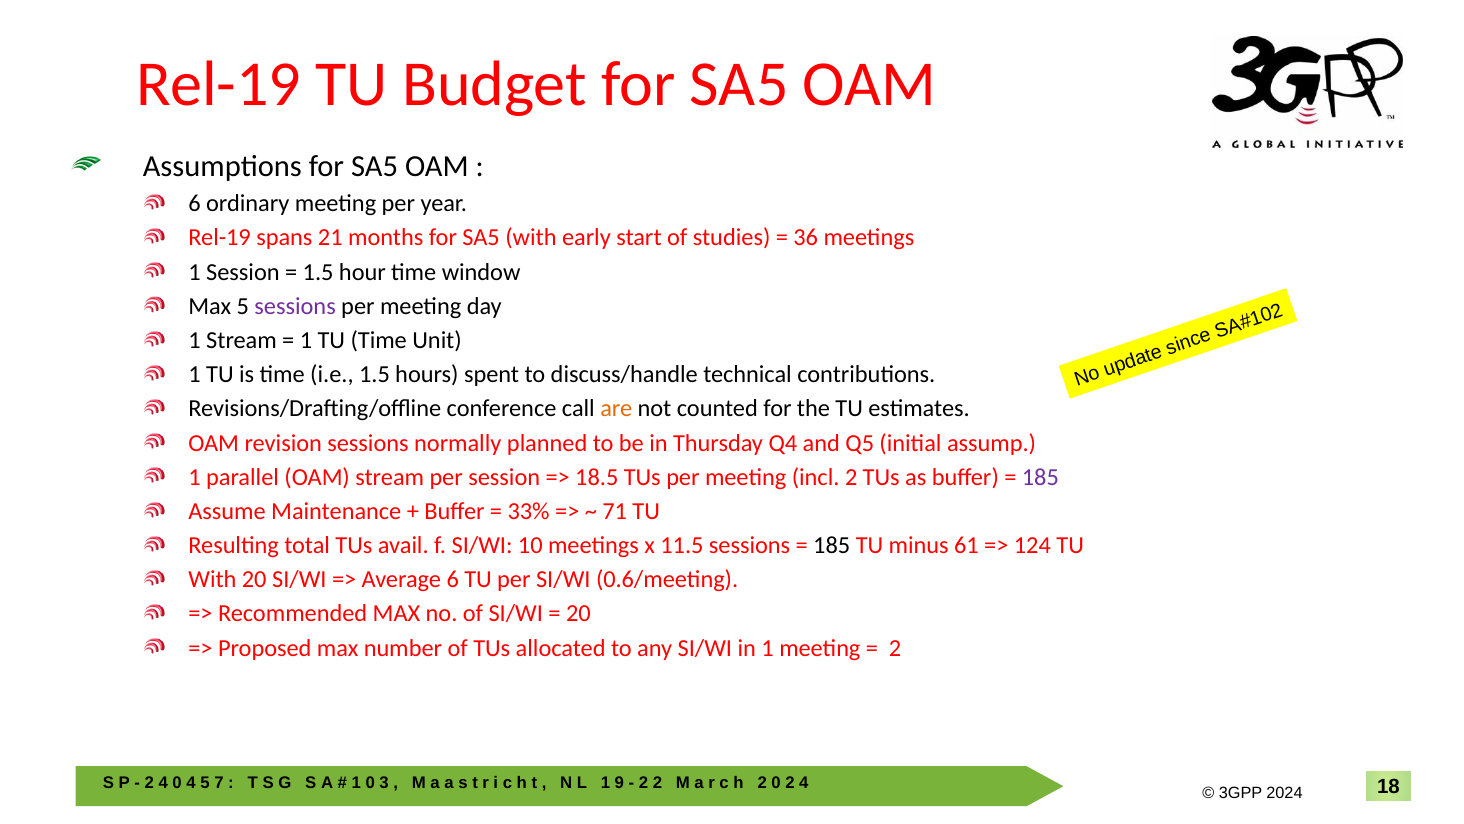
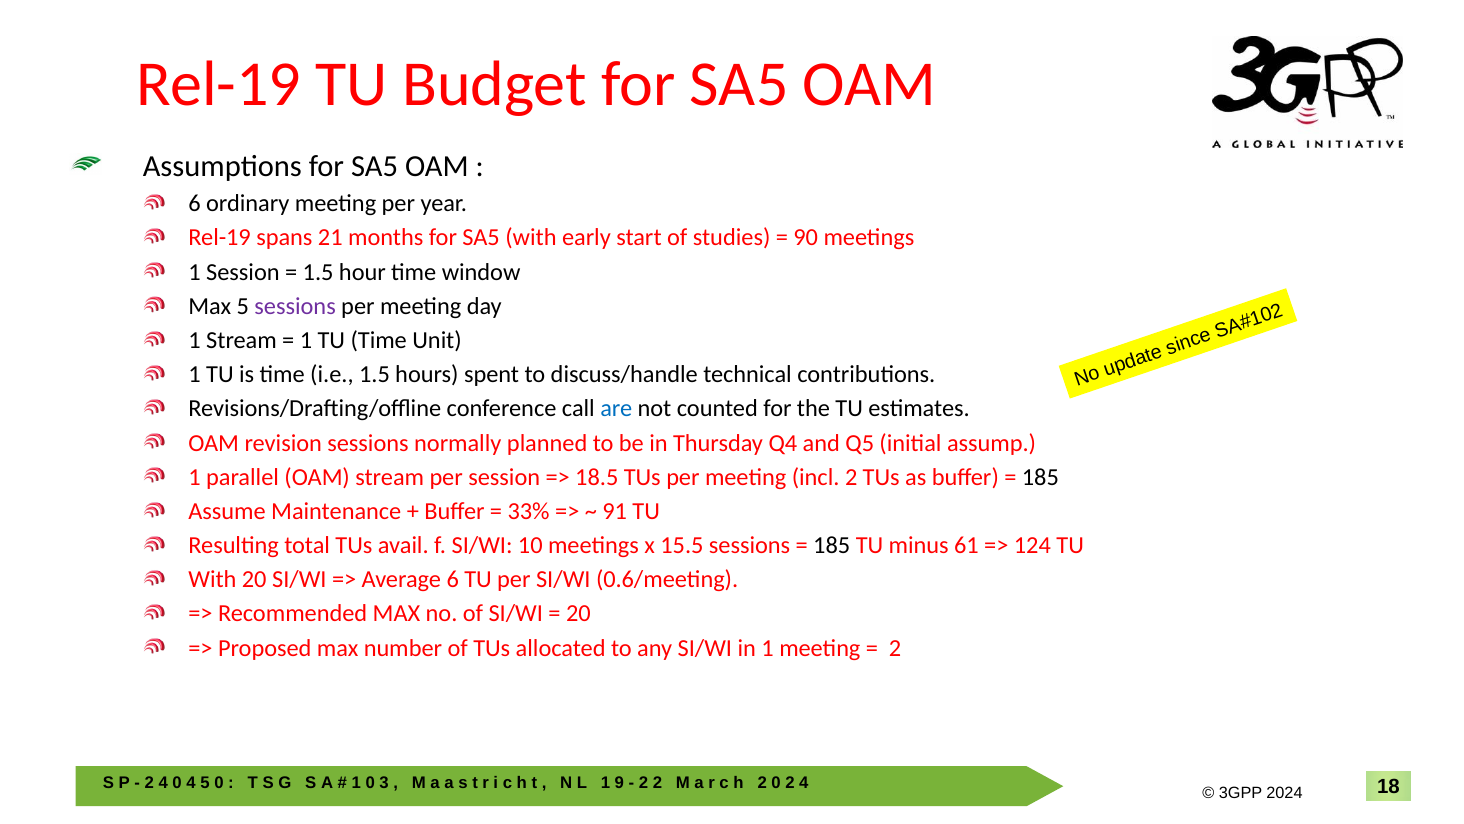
36: 36 -> 90
are colour: orange -> blue
185 at (1040, 477) colour: purple -> black
71: 71 -> 91
11.5: 11.5 -> 15.5
5 7: 7 -> 0
